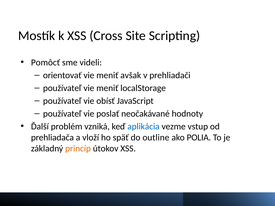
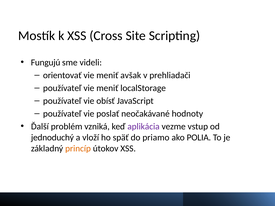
Pomôcť: Pomôcť -> Fungujú
aplikácia colour: blue -> purple
prehliadača: prehliadača -> jednoduchý
outline: outline -> priamo
